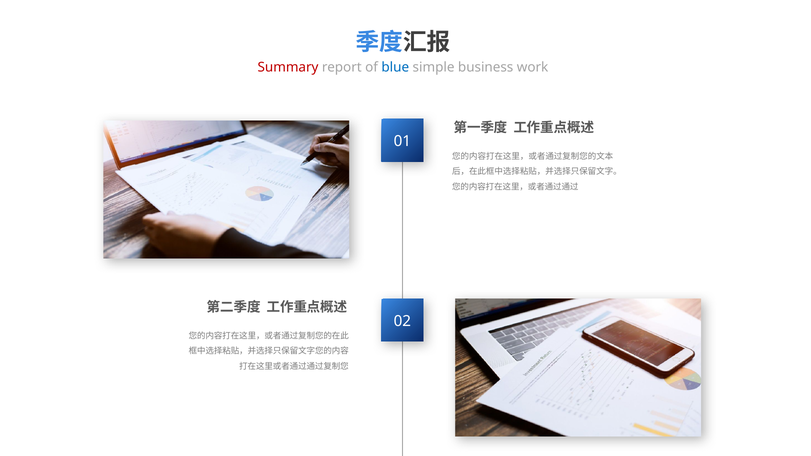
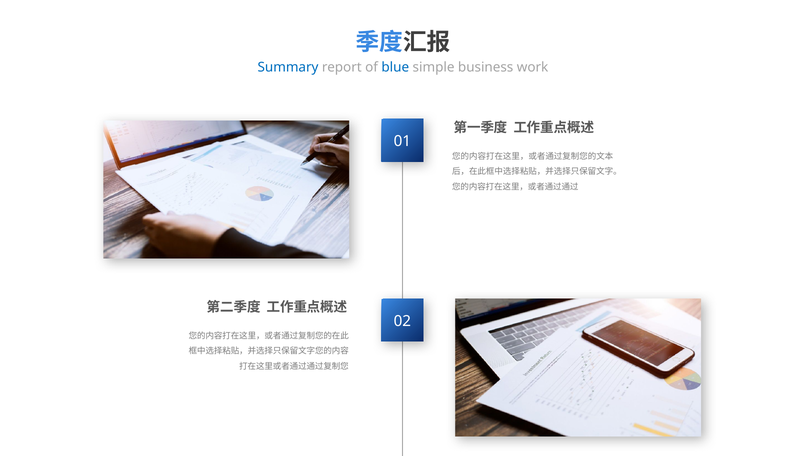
Summary colour: red -> blue
